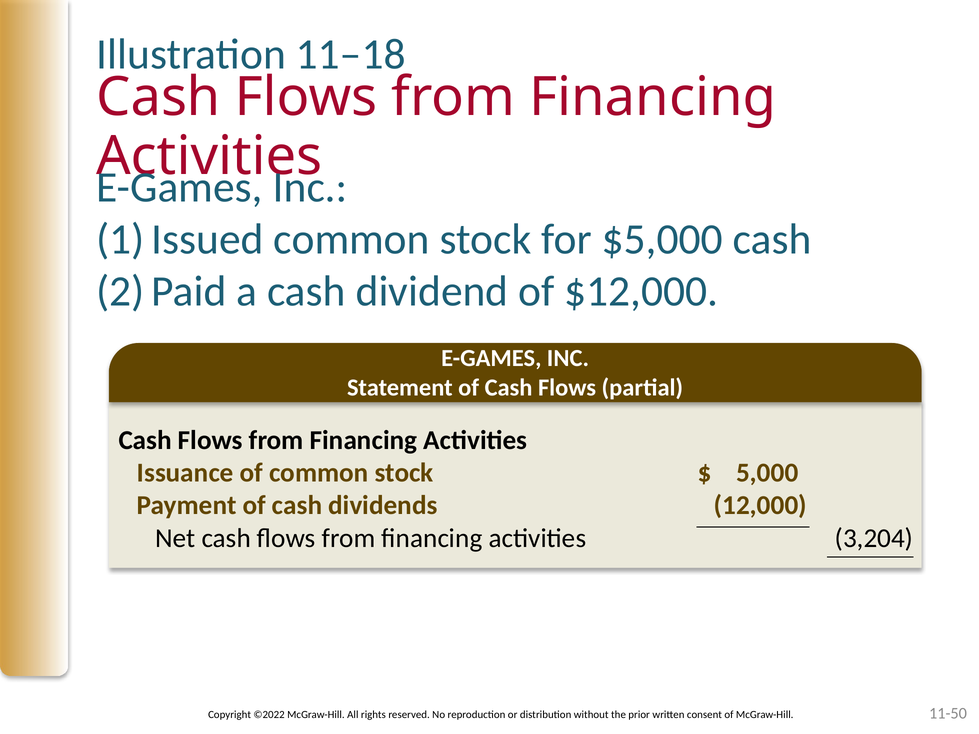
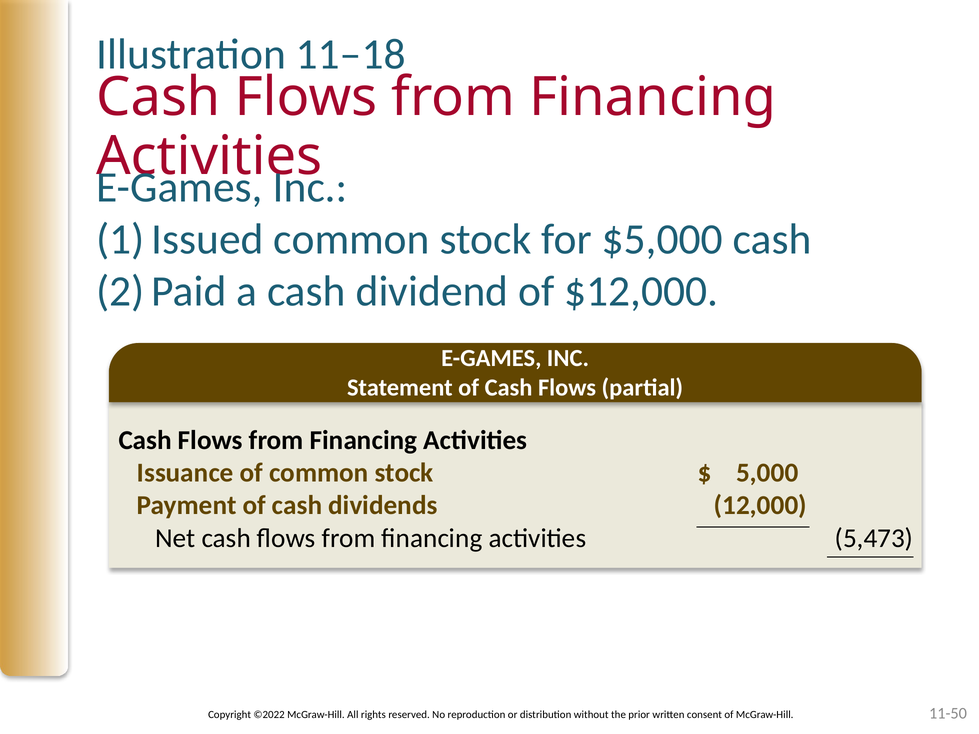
3,204: 3,204 -> 5,473
